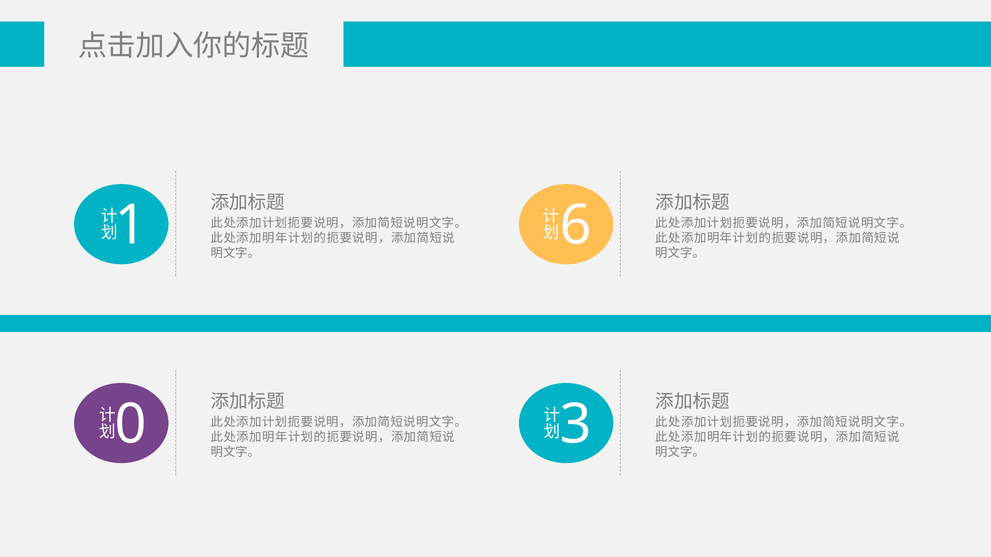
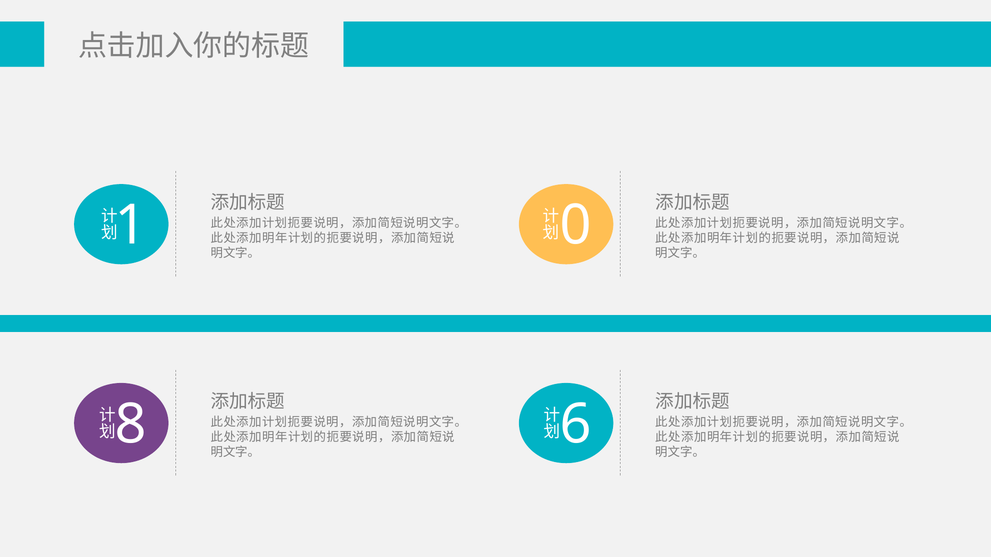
6: 6 -> 0
0: 0 -> 8
3: 3 -> 6
